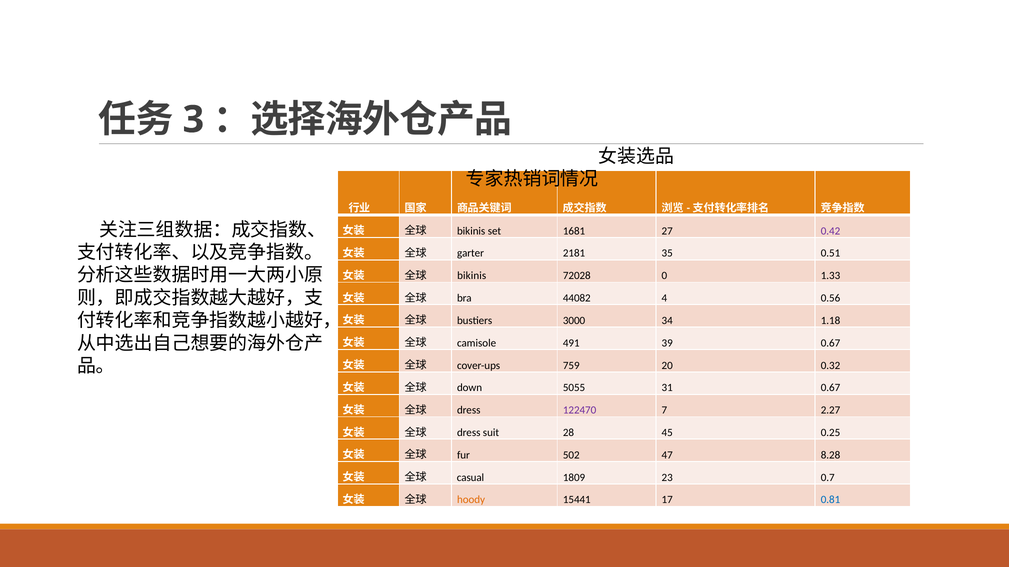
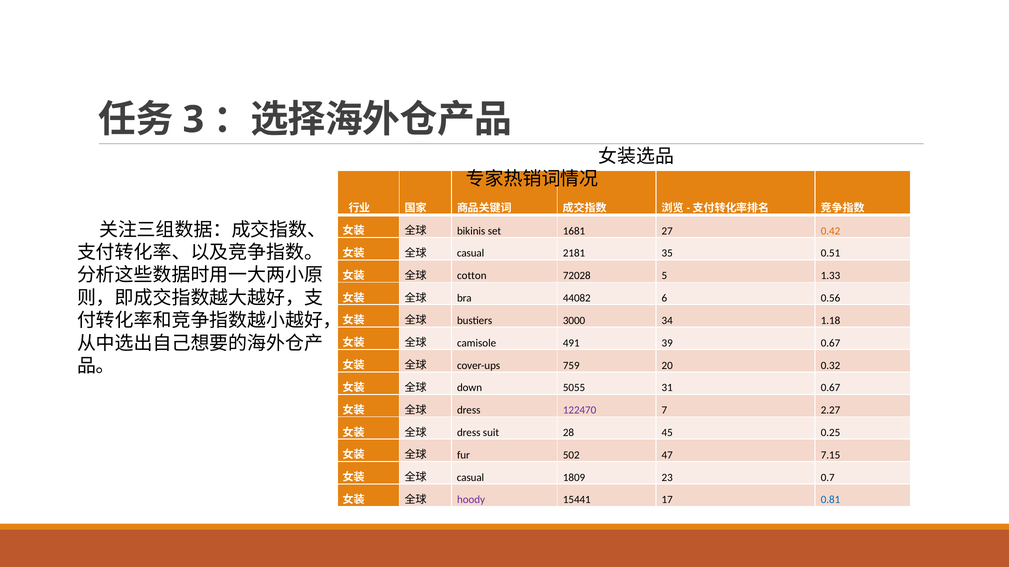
0.42 colour: purple -> orange
garter at (471, 254): garter -> casual
bikinis at (472, 276): bikinis -> cotton
0: 0 -> 5
4: 4 -> 6
8.28: 8.28 -> 7.15
hoody colour: orange -> purple
